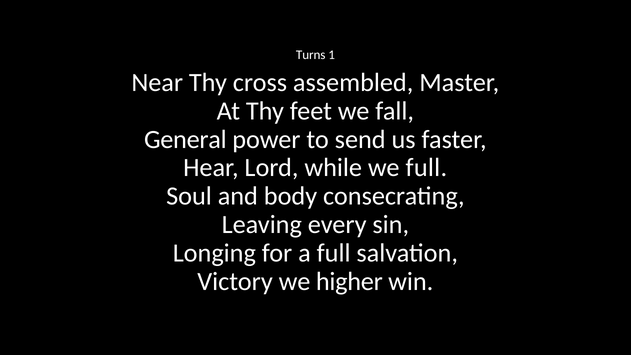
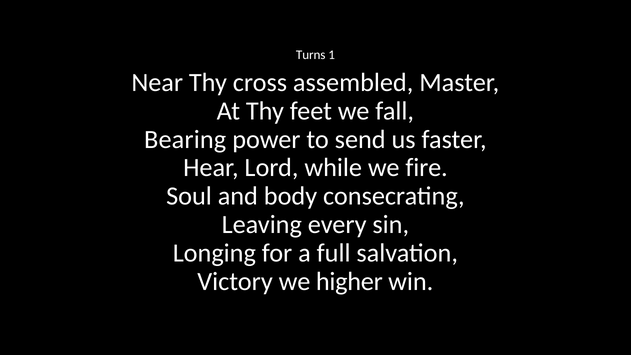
General: General -> Bearing
we full: full -> fire
